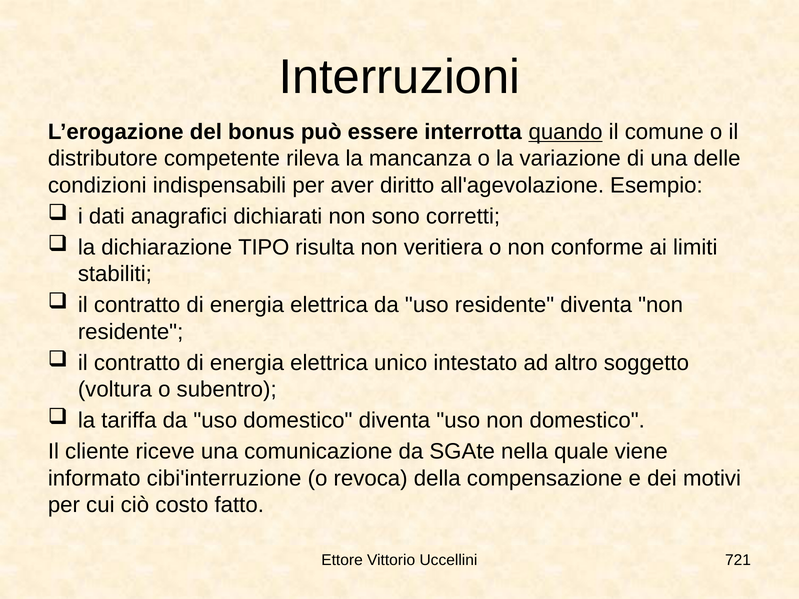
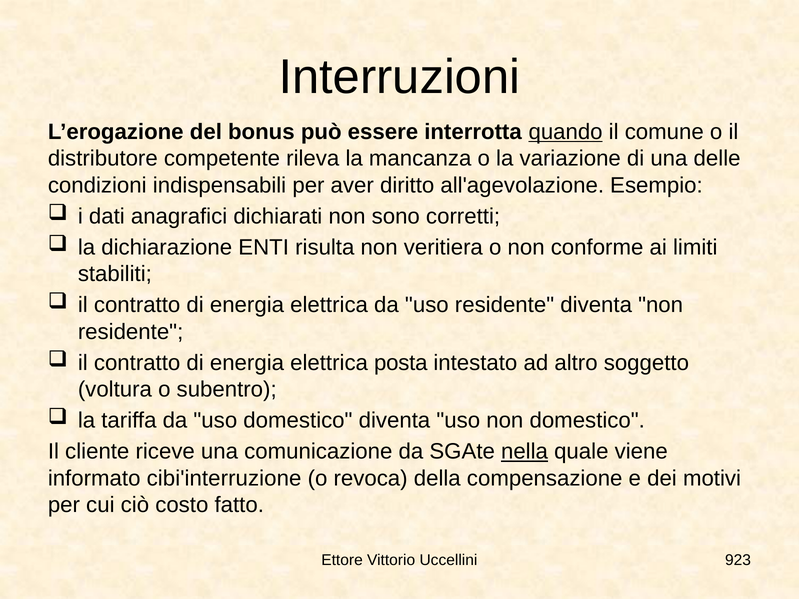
TIPO: TIPO -> ENTI
unico: unico -> posta
nella underline: none -> present
721: 721 -> 923
